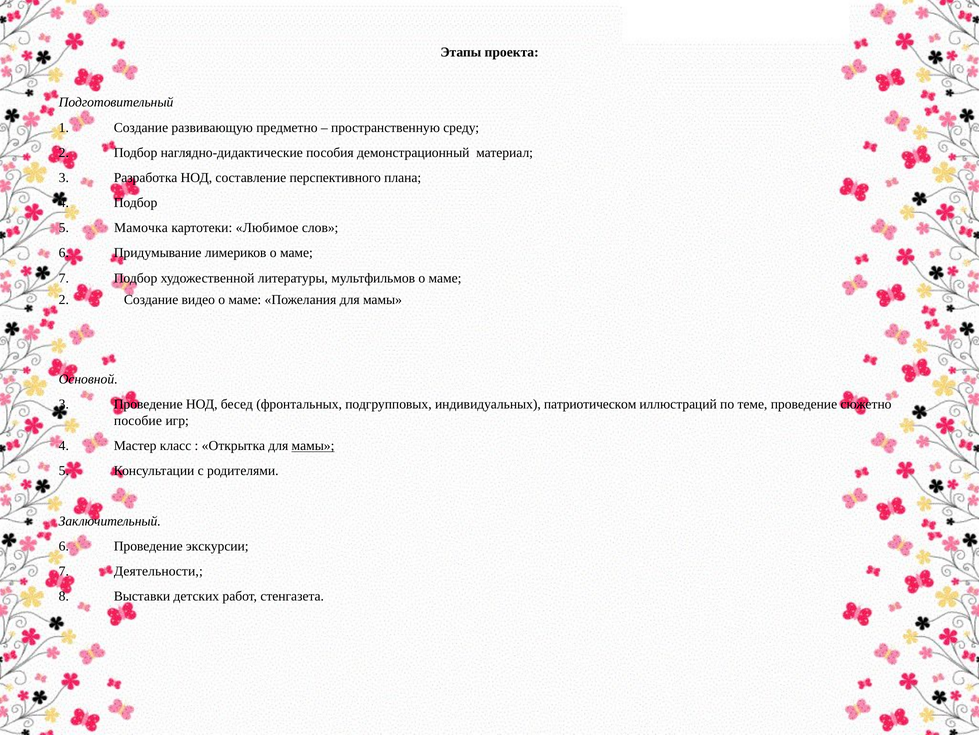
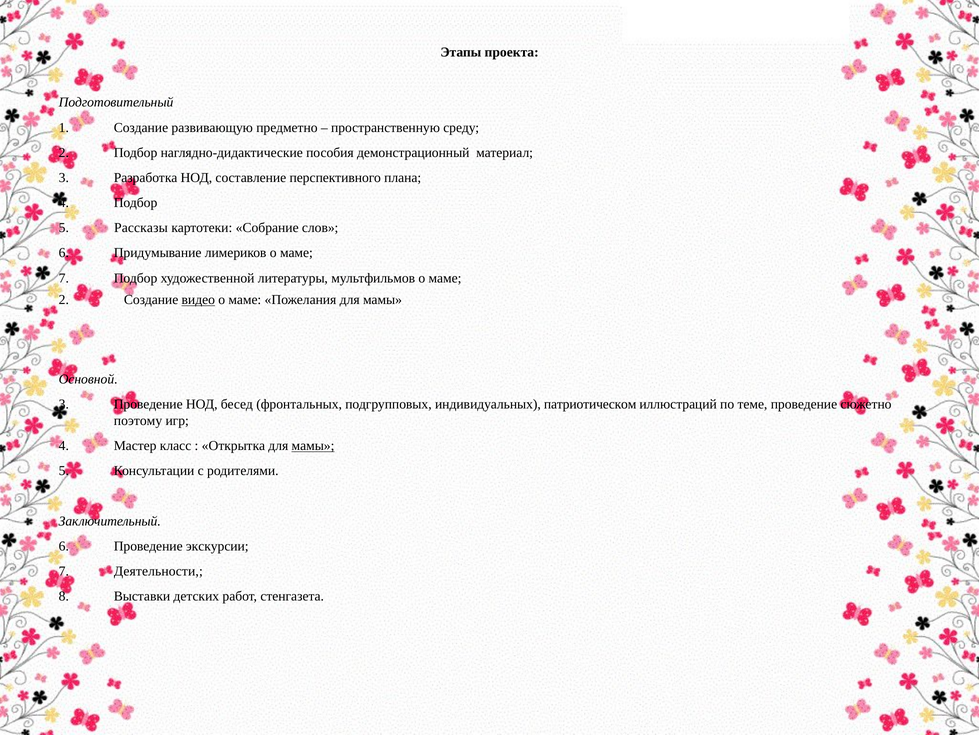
Мамочка: Мамочка -> Рассказы
Любимое: Любимое -> Собрание
видео underline: none -> present
пособие: пособие -> поэтому
